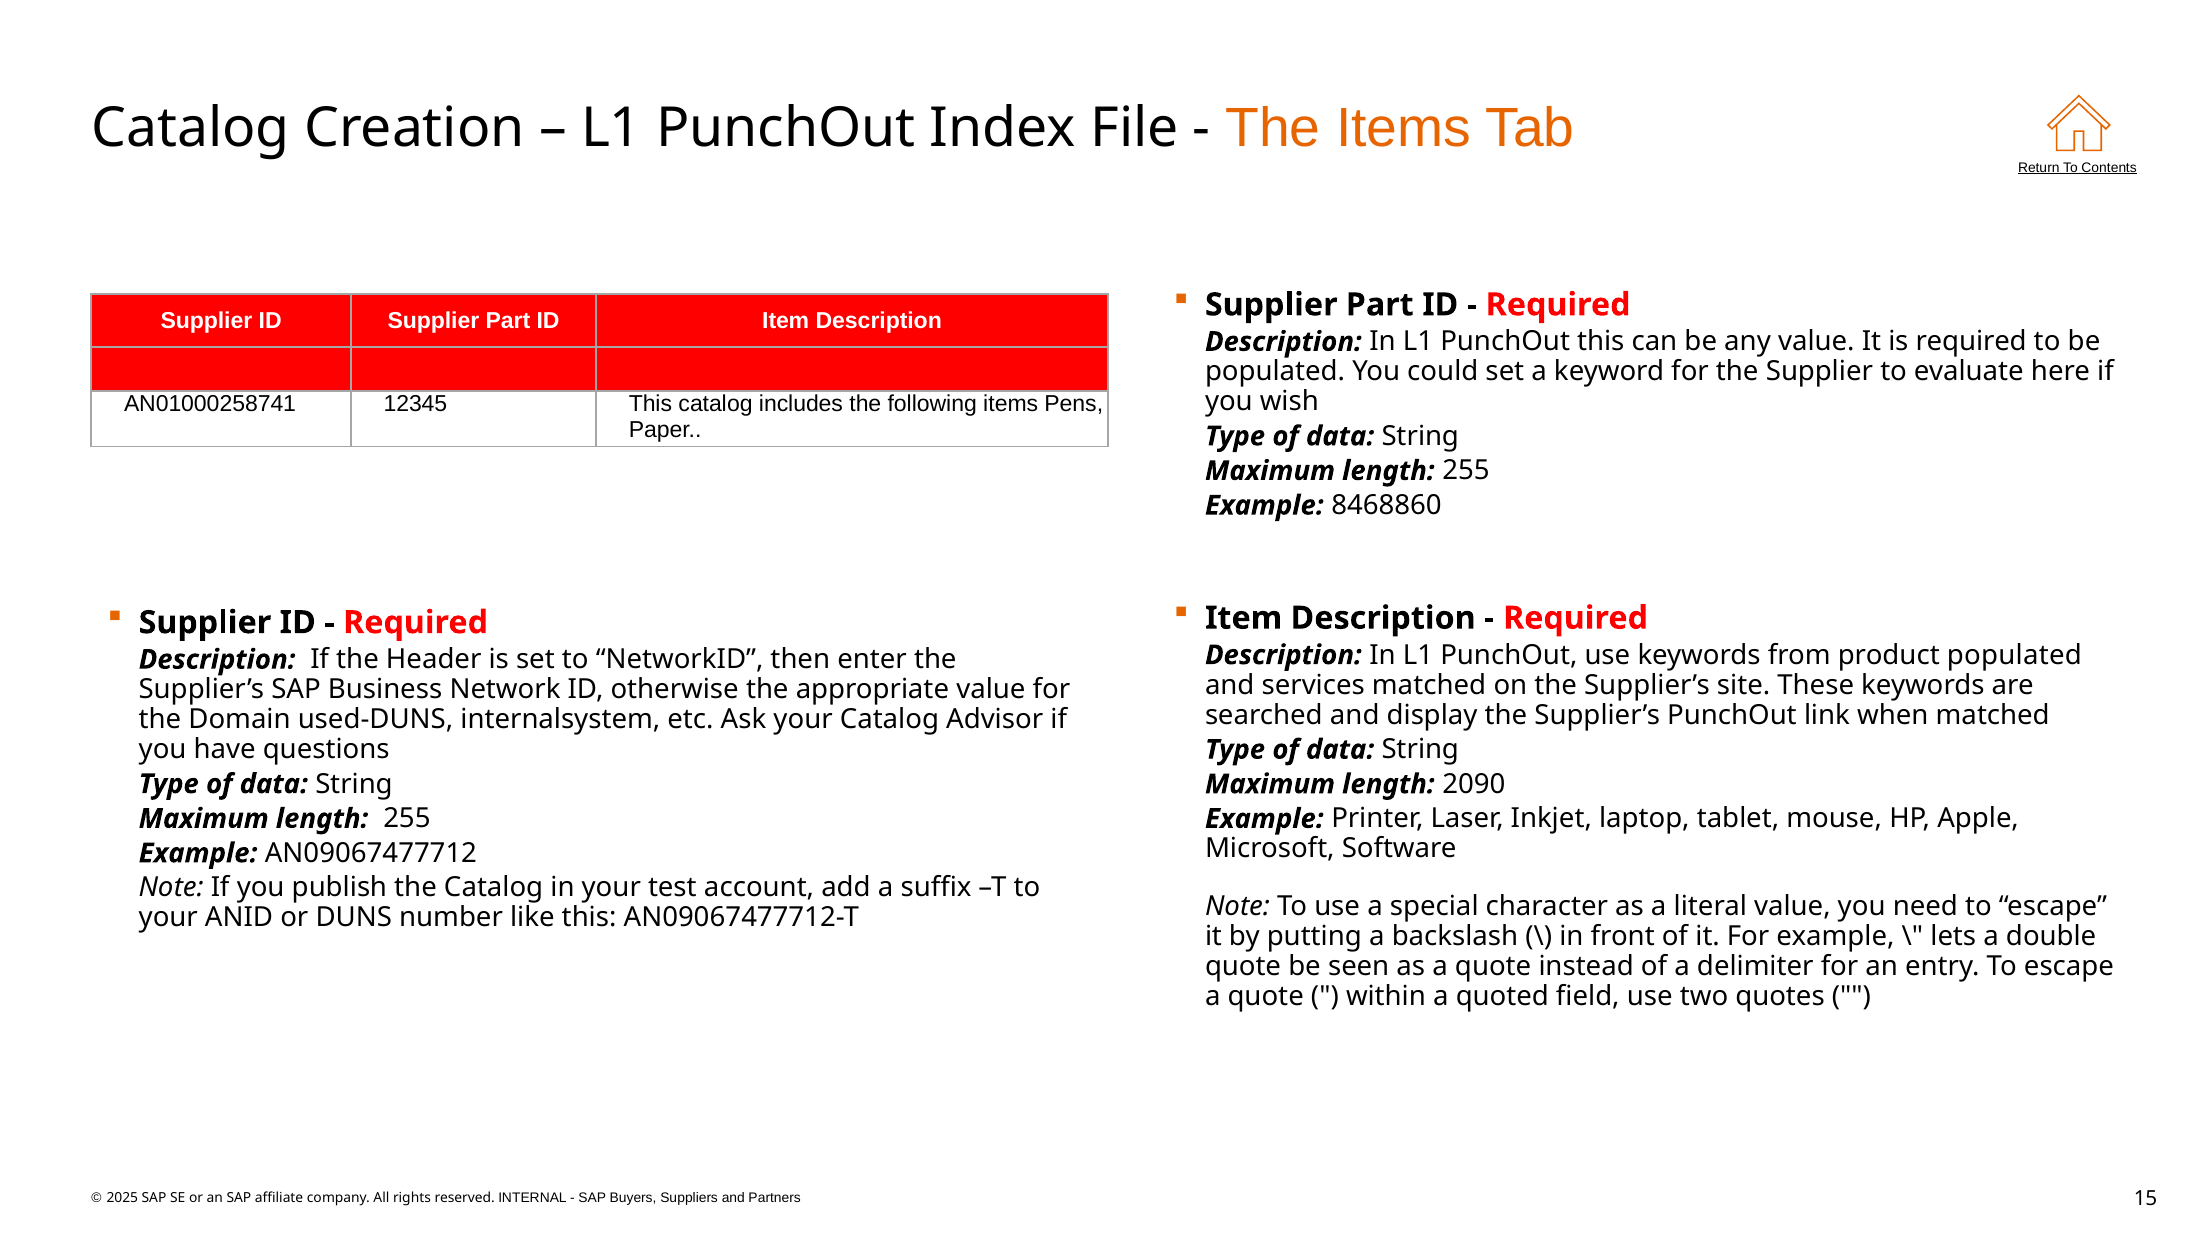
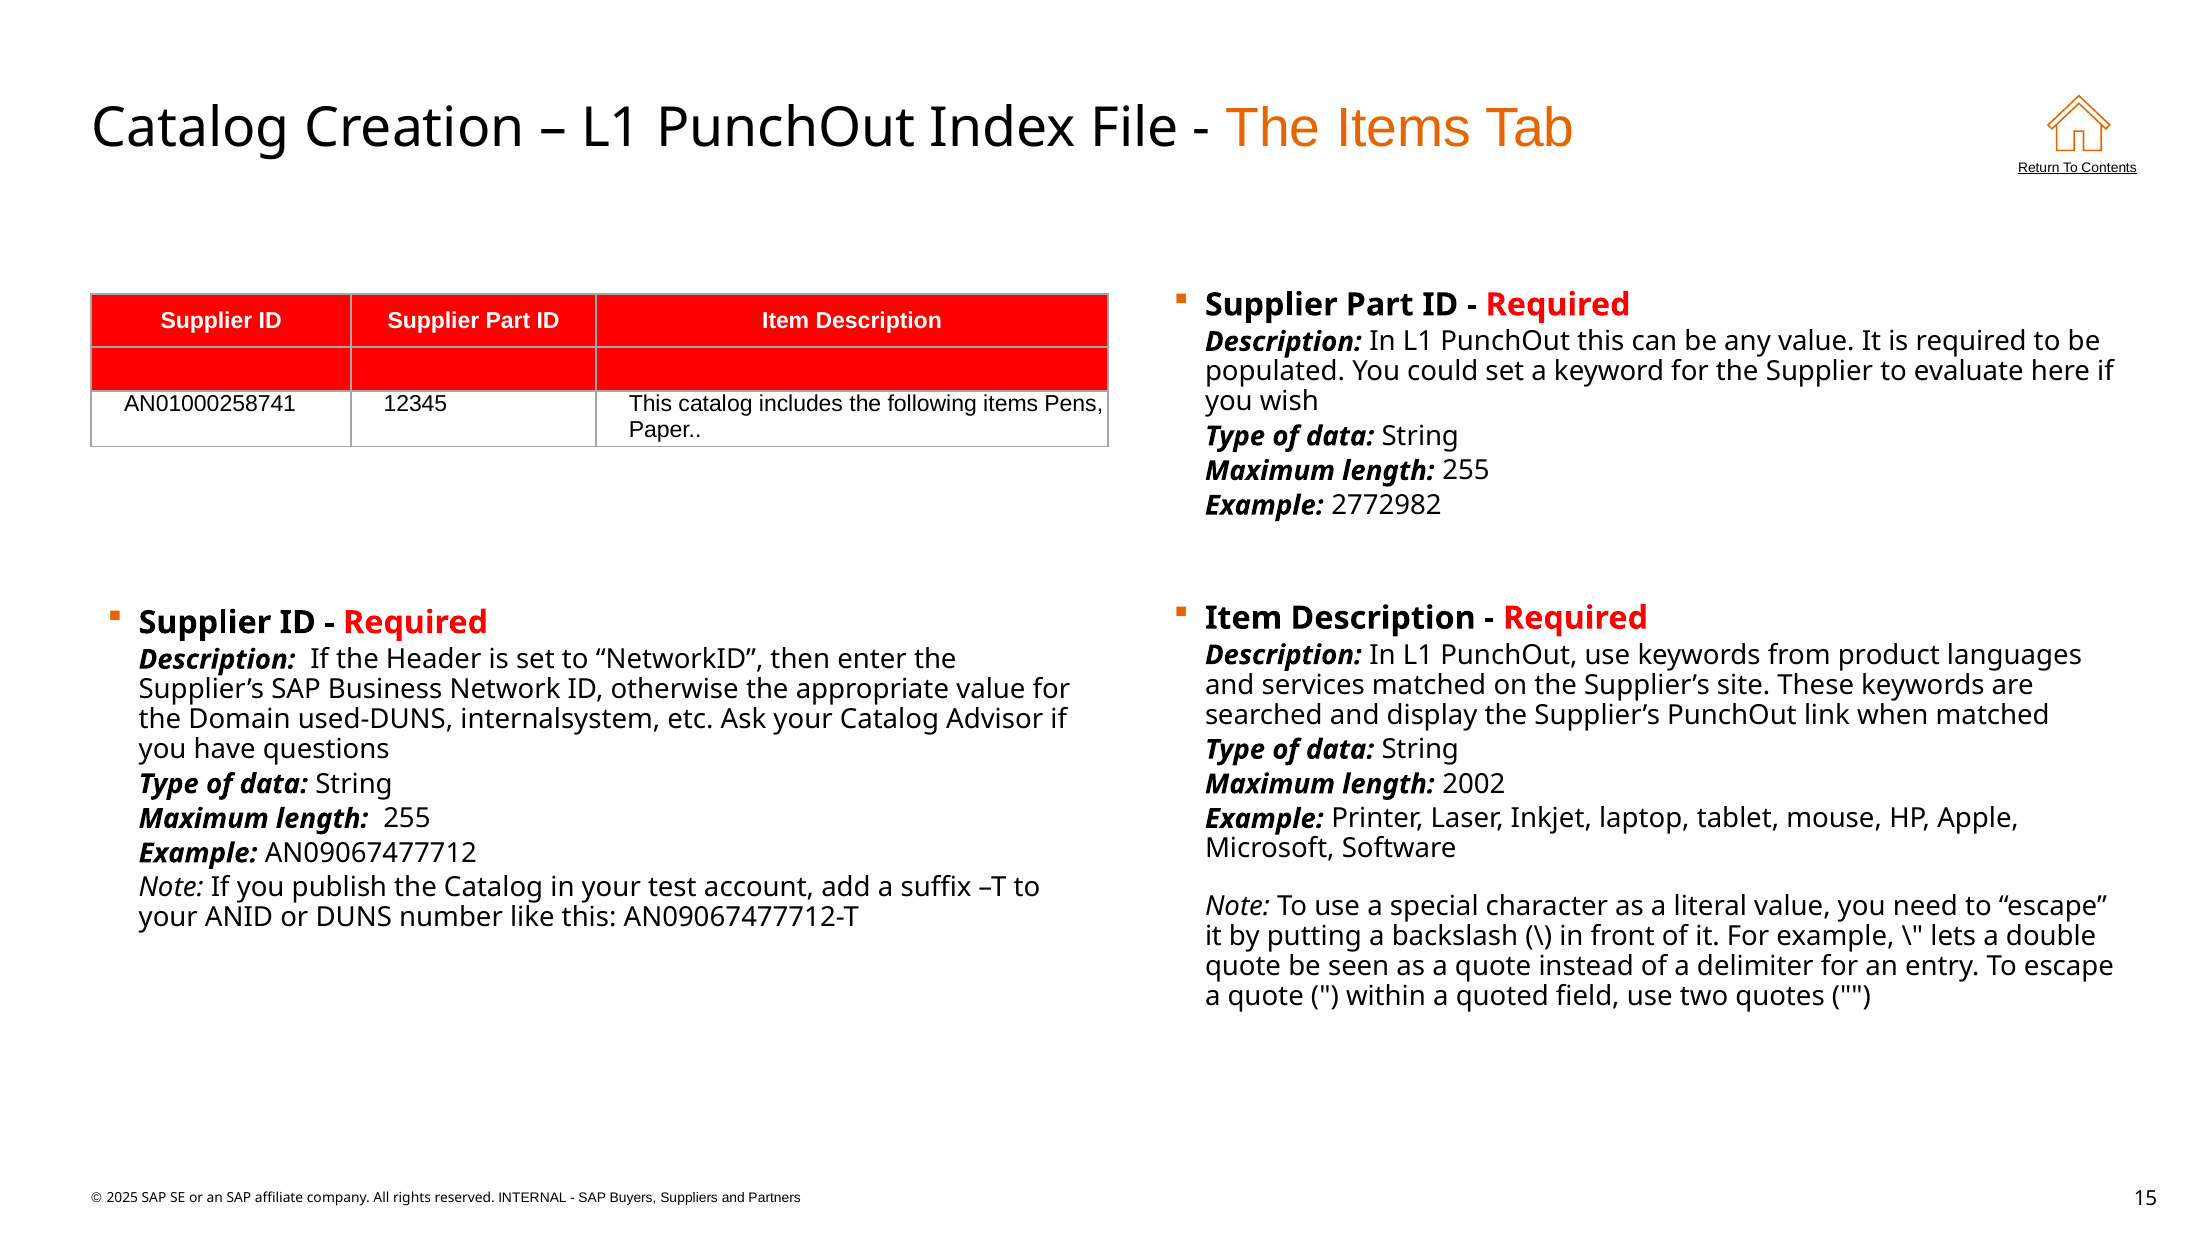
8468860: 8468860 -> 2772982
product populated: populated -> languages
2090: 2090 -> 2002
